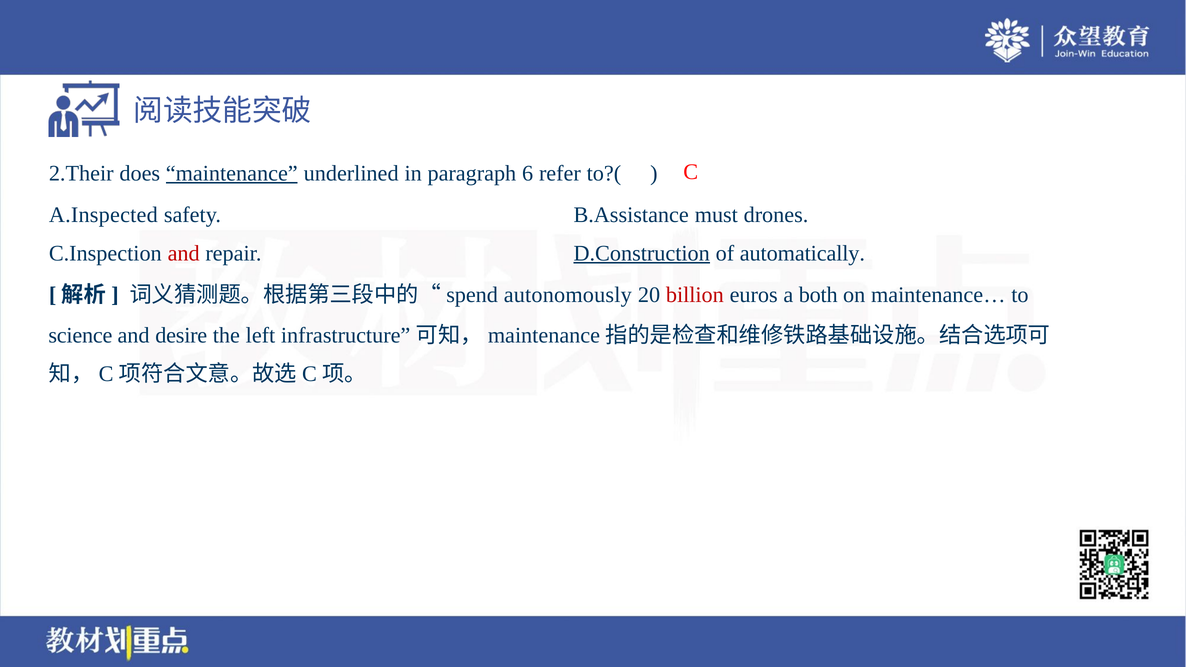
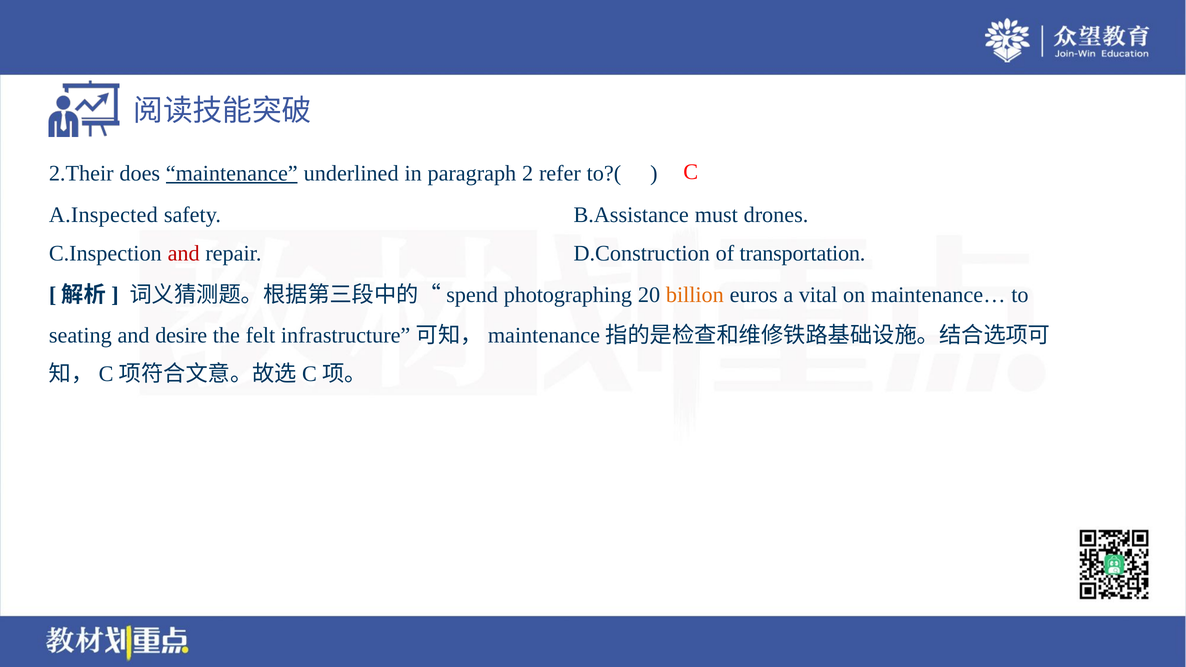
6: 6 -> 2
D.Construction underline: present -> none
automatically: automatically -> transportation
autonomously: autonomously -> photographing
billion colour: red -> orange
both: both -> vital
science: science -> seating
left: left -> felt
